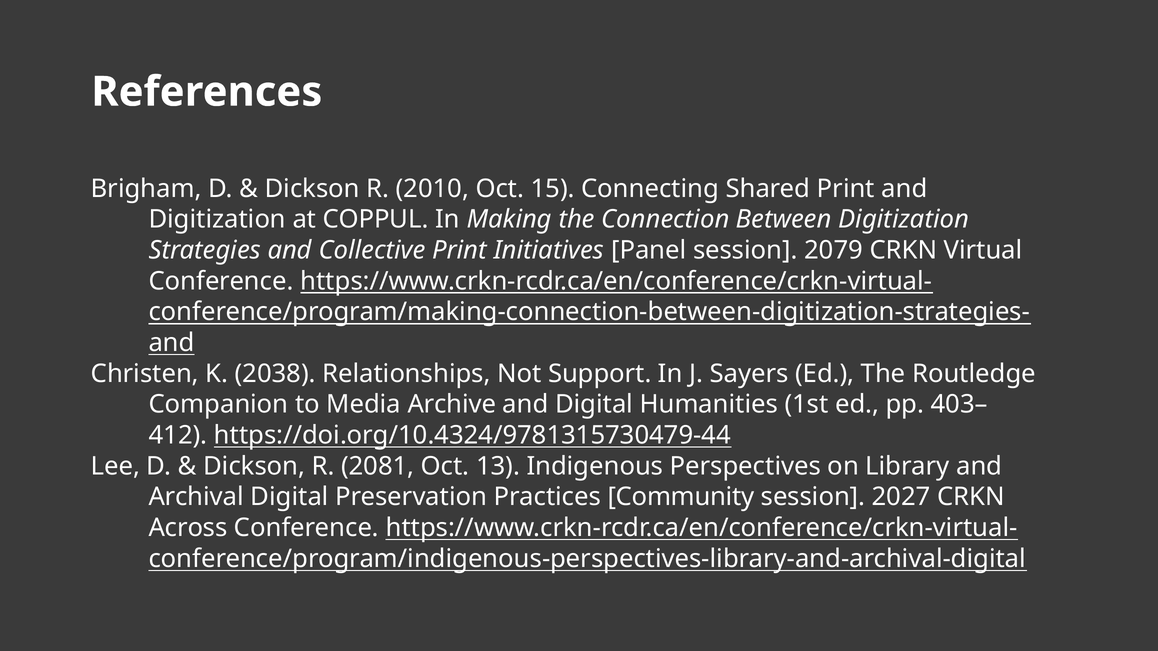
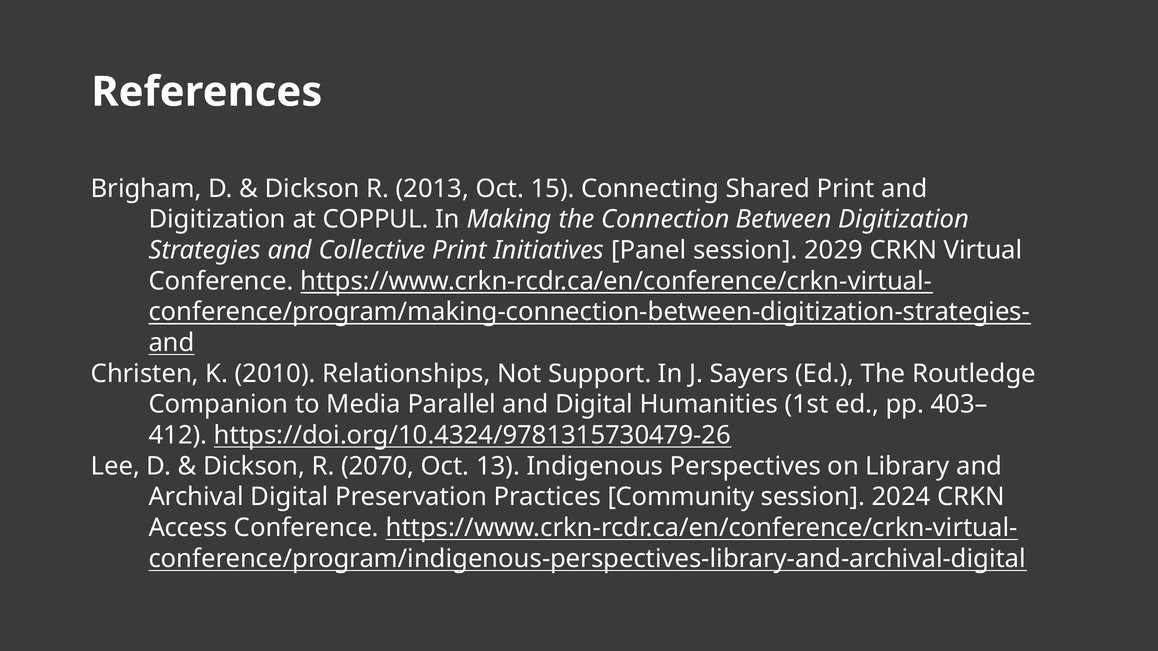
2010: 2010 -> 2013
2079: 2079 -> 2029
2038: 2038 -> 2010
Archive: Archive -> Parallel
https://doi.org/10.4324/9781315730479-44: https://doi.org/10.4324/9781315730479-44 -> https://doi.org/10.4324/9781315730479-26
2081: 2081 -> 2070
2027: 2027 -> 2024
Across: Across -> Access
